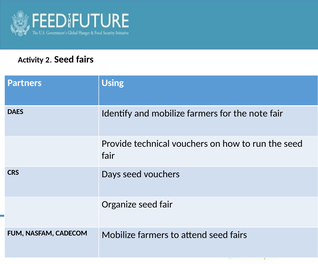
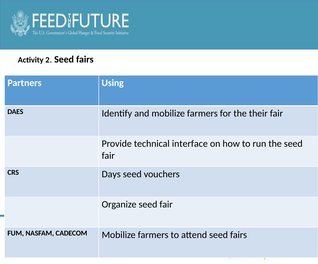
note: note -> their
technical vouchers: vouchers -> interface
